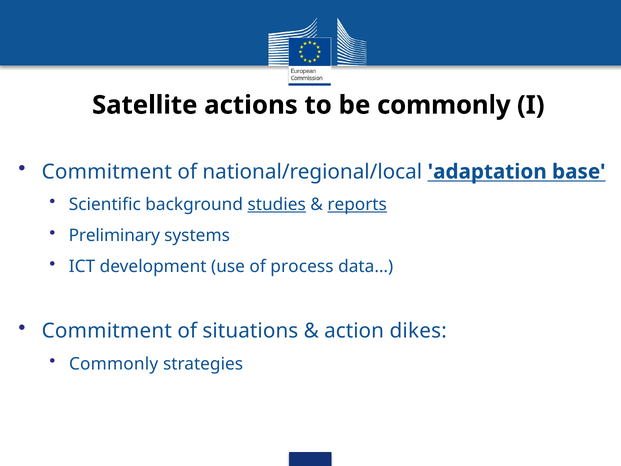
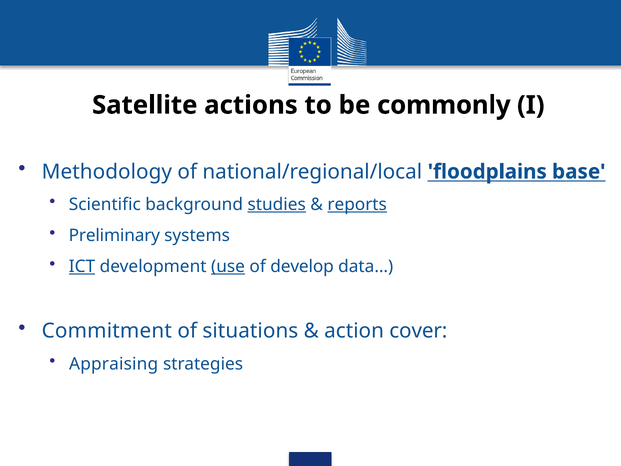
Commitment at (107, 172): Commitment -> Methodology
adaptation: adaptation -> floodplains
ICT underline: none -> present
use underline: none -> present
process: process -> develop
dikes: dikes -> cover
Commonly at (114, 364): Commonly -> Appraising
